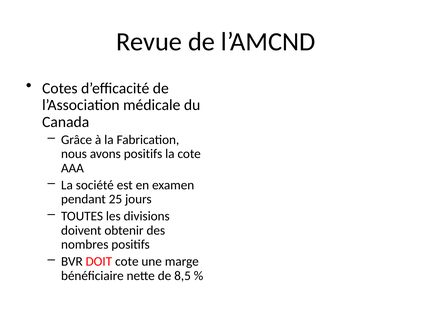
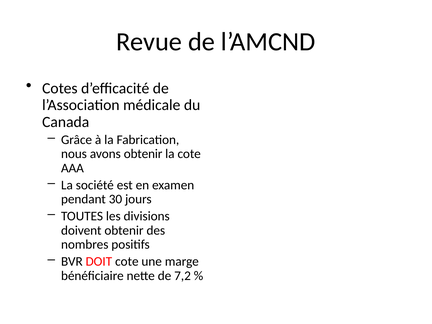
avons positifs: positifs -> obtenir
25: 25 -> 30
8,5: 8,5 -> 7,2
